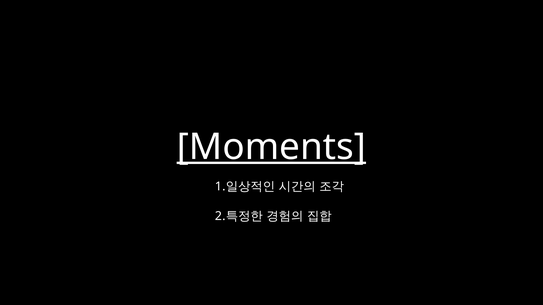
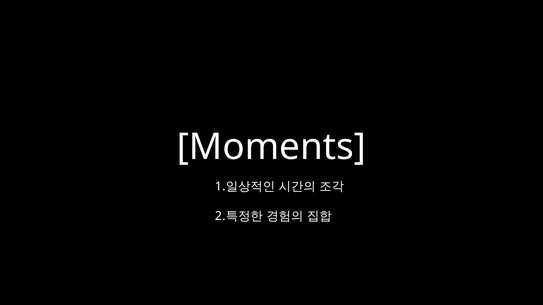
Moments underline: present -> none
